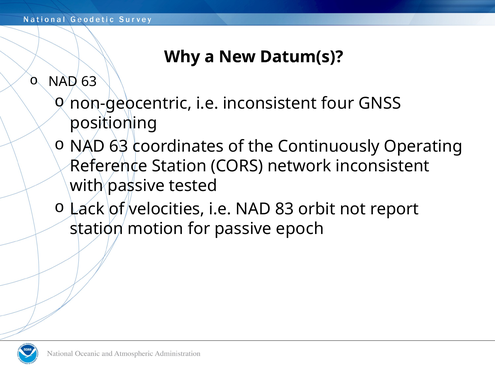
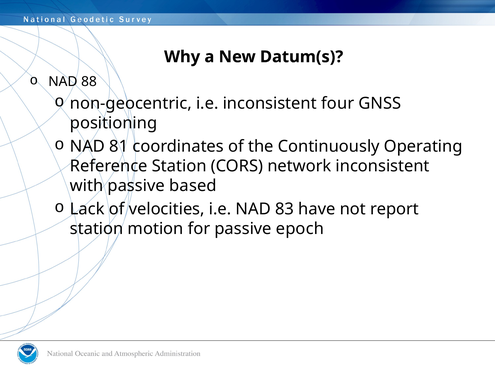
63 at (89, 82): 63 -> 88
63 at (119, 146): 63 -> 81
tested: tested -> based
orbit: orbit -> have
